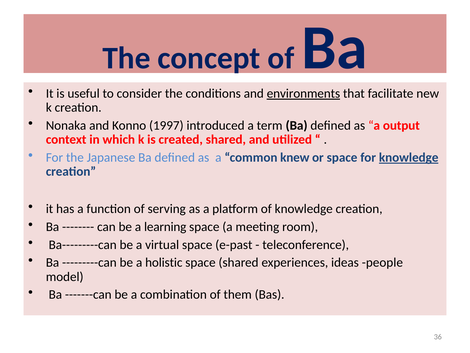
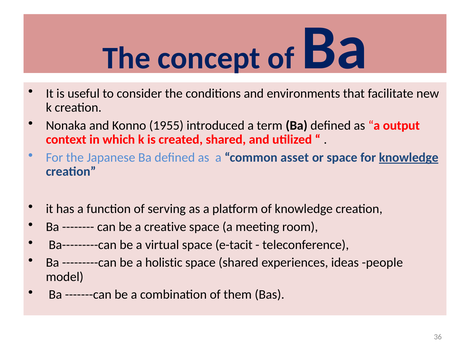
environments underline: present -> none
1997: 1997 -> 1955
knew: knew -> asset
learning: learning -> creative
e-past: e-past -> e-tacit
